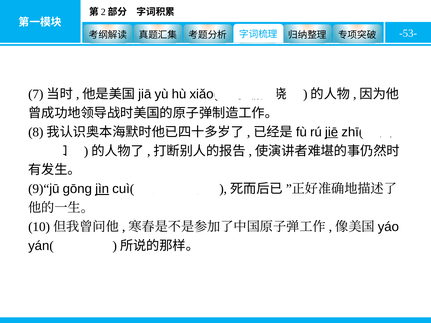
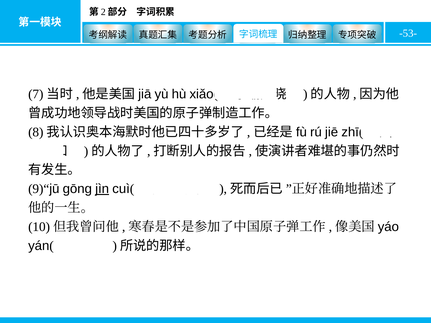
jiē underline: present -> none
